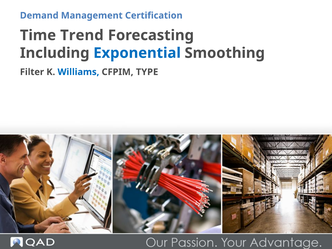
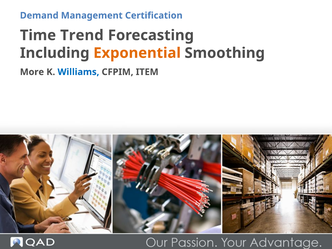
Exponential colour: blue -> orange
Filter: Filter -> More
TYPE: TYPE -> ITEM
